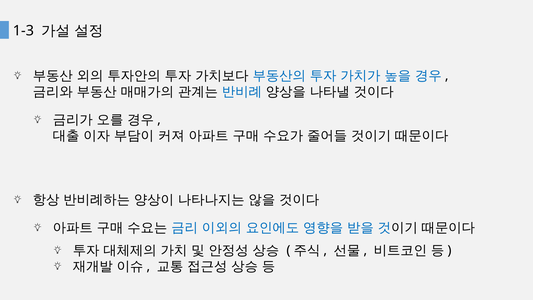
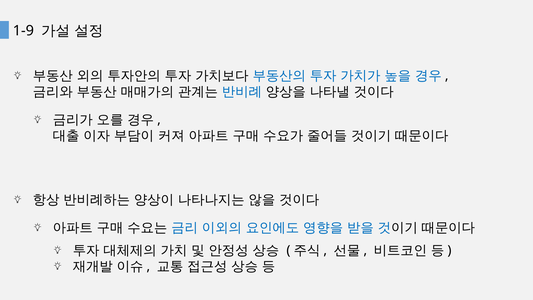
1-3: 1-3 -> 1-9
